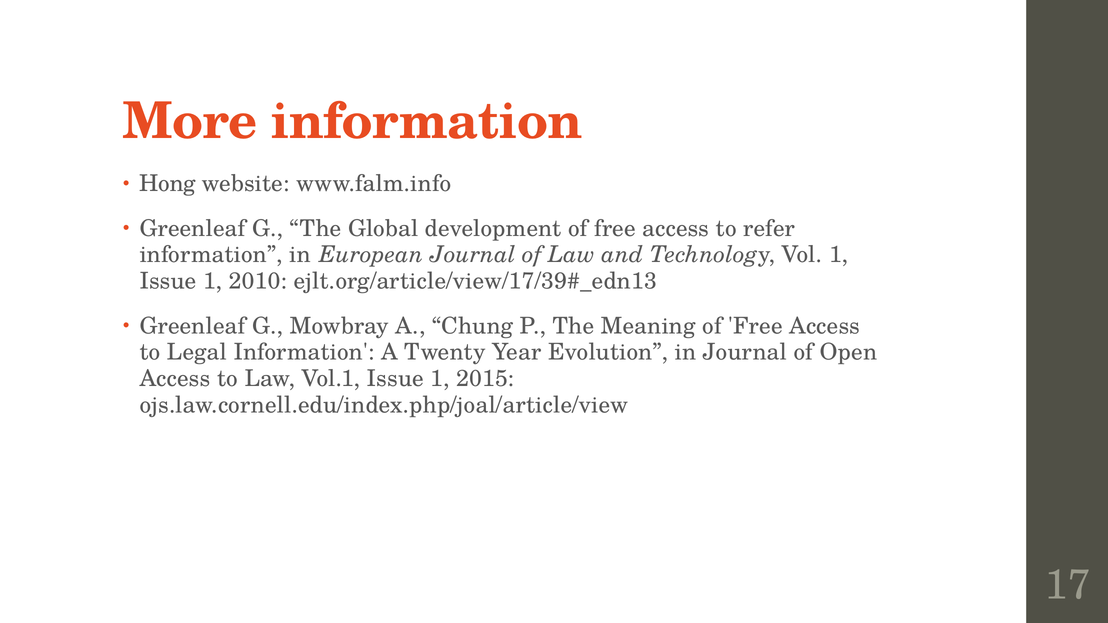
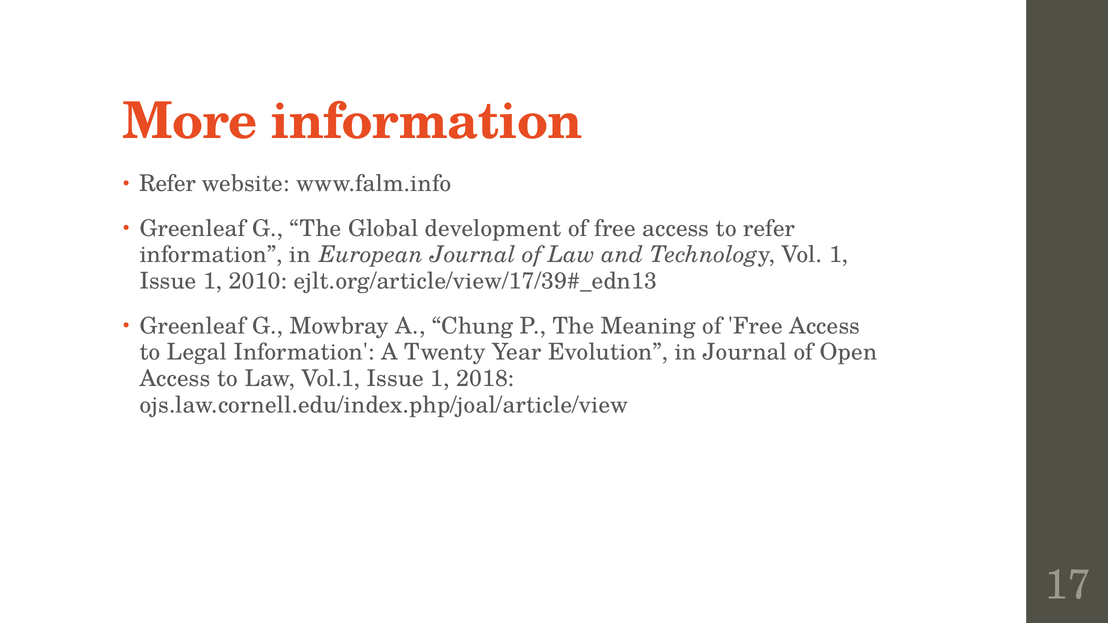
Hong at (168, 184): Hong -> Refer
2015: 2015 -> 2018
